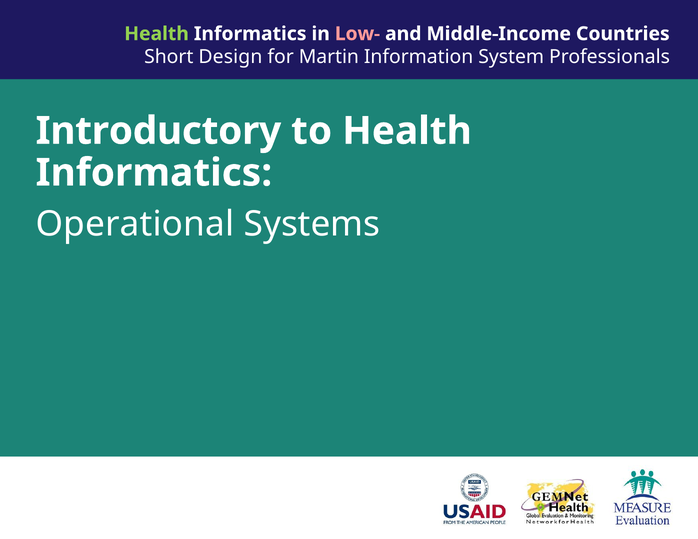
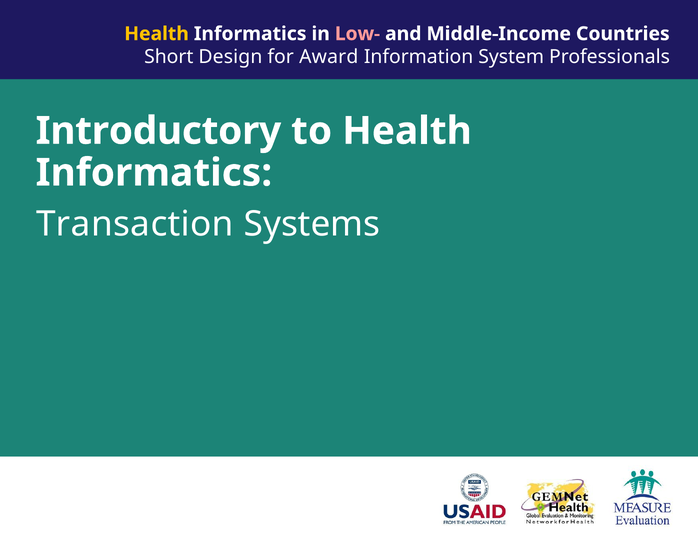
Health at (157, 34) colour: light green -> yellow
Martin: Martin -> Award
Operational: Operational -> Transaction
